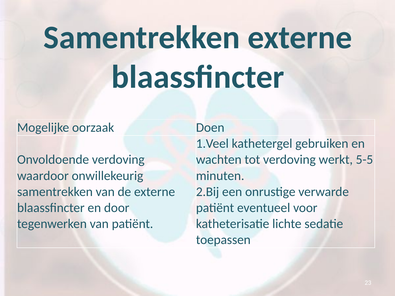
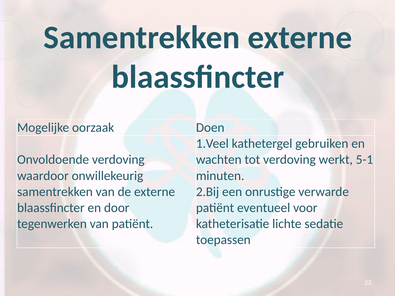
5-5: 5-5 -> 5-1
